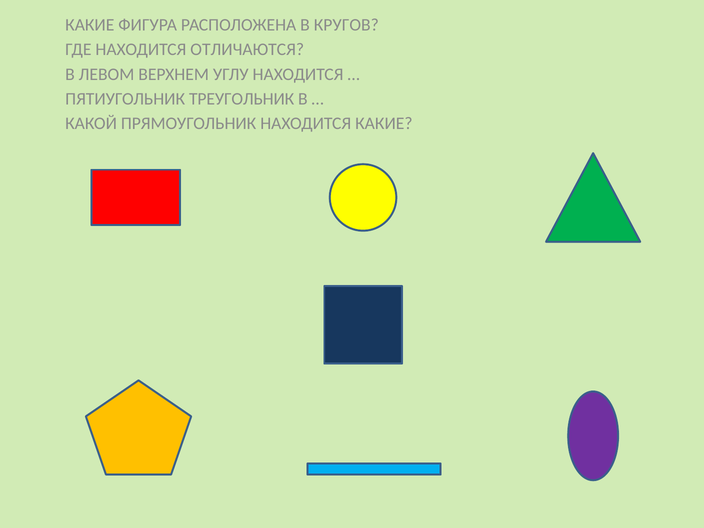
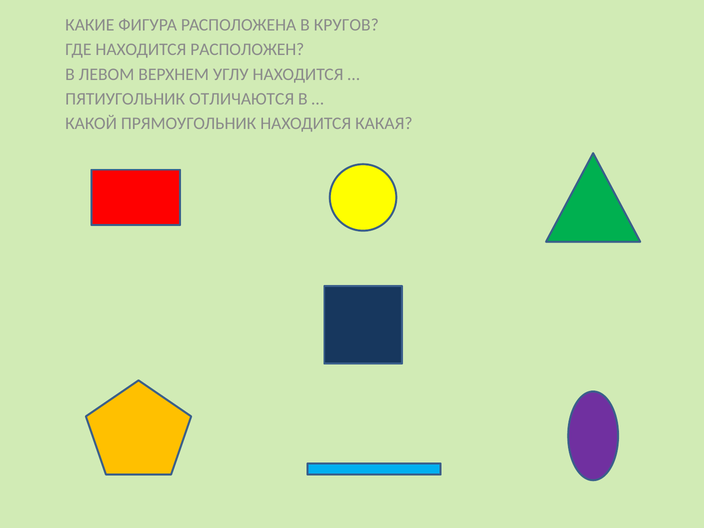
ОТЛИЧАЮТСЯ: ОТЛИЧАЮТСЯ -> РАСПОЛОЖЕН
ТРЕУГОЛЬНИК: ТРЕУГОЛЬНИК -> ОТЛИЧАЮТСЯ
НАХОДИТСЯ КАКИЕ: КАКИЕ -> КАКАЯ
